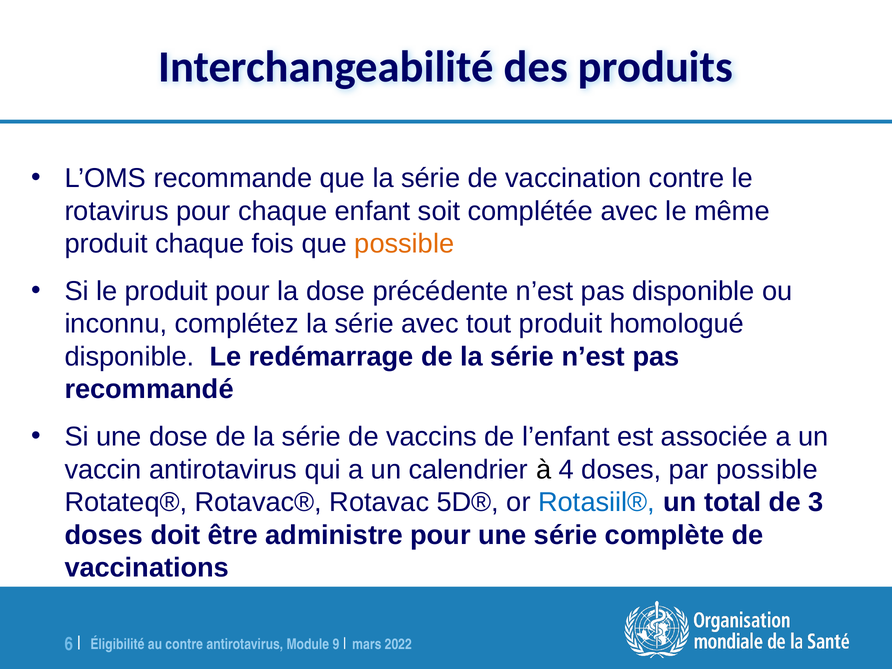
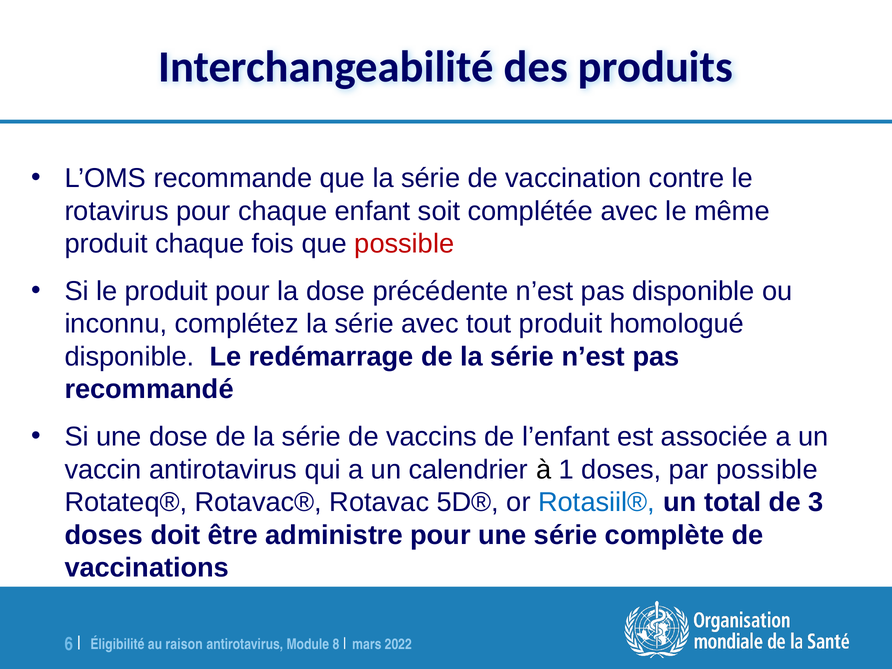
possible at (404, 244) colour: orange -> red
4: 4 -> 1
contre at (184, 644): contre -> raison
9: 9 -> 8
